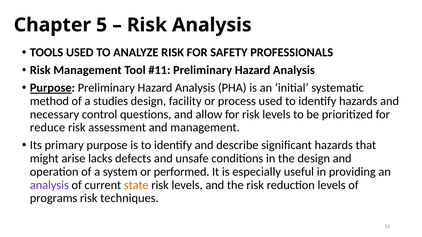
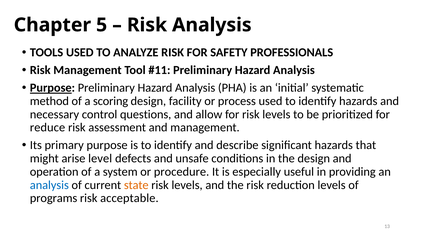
studies: studies -> scoring
lacks: lacks -> level
performed: performed -> procedure
analysis at (49, 185) colour: purple -> blue
techniques: techniques -> acceptable
